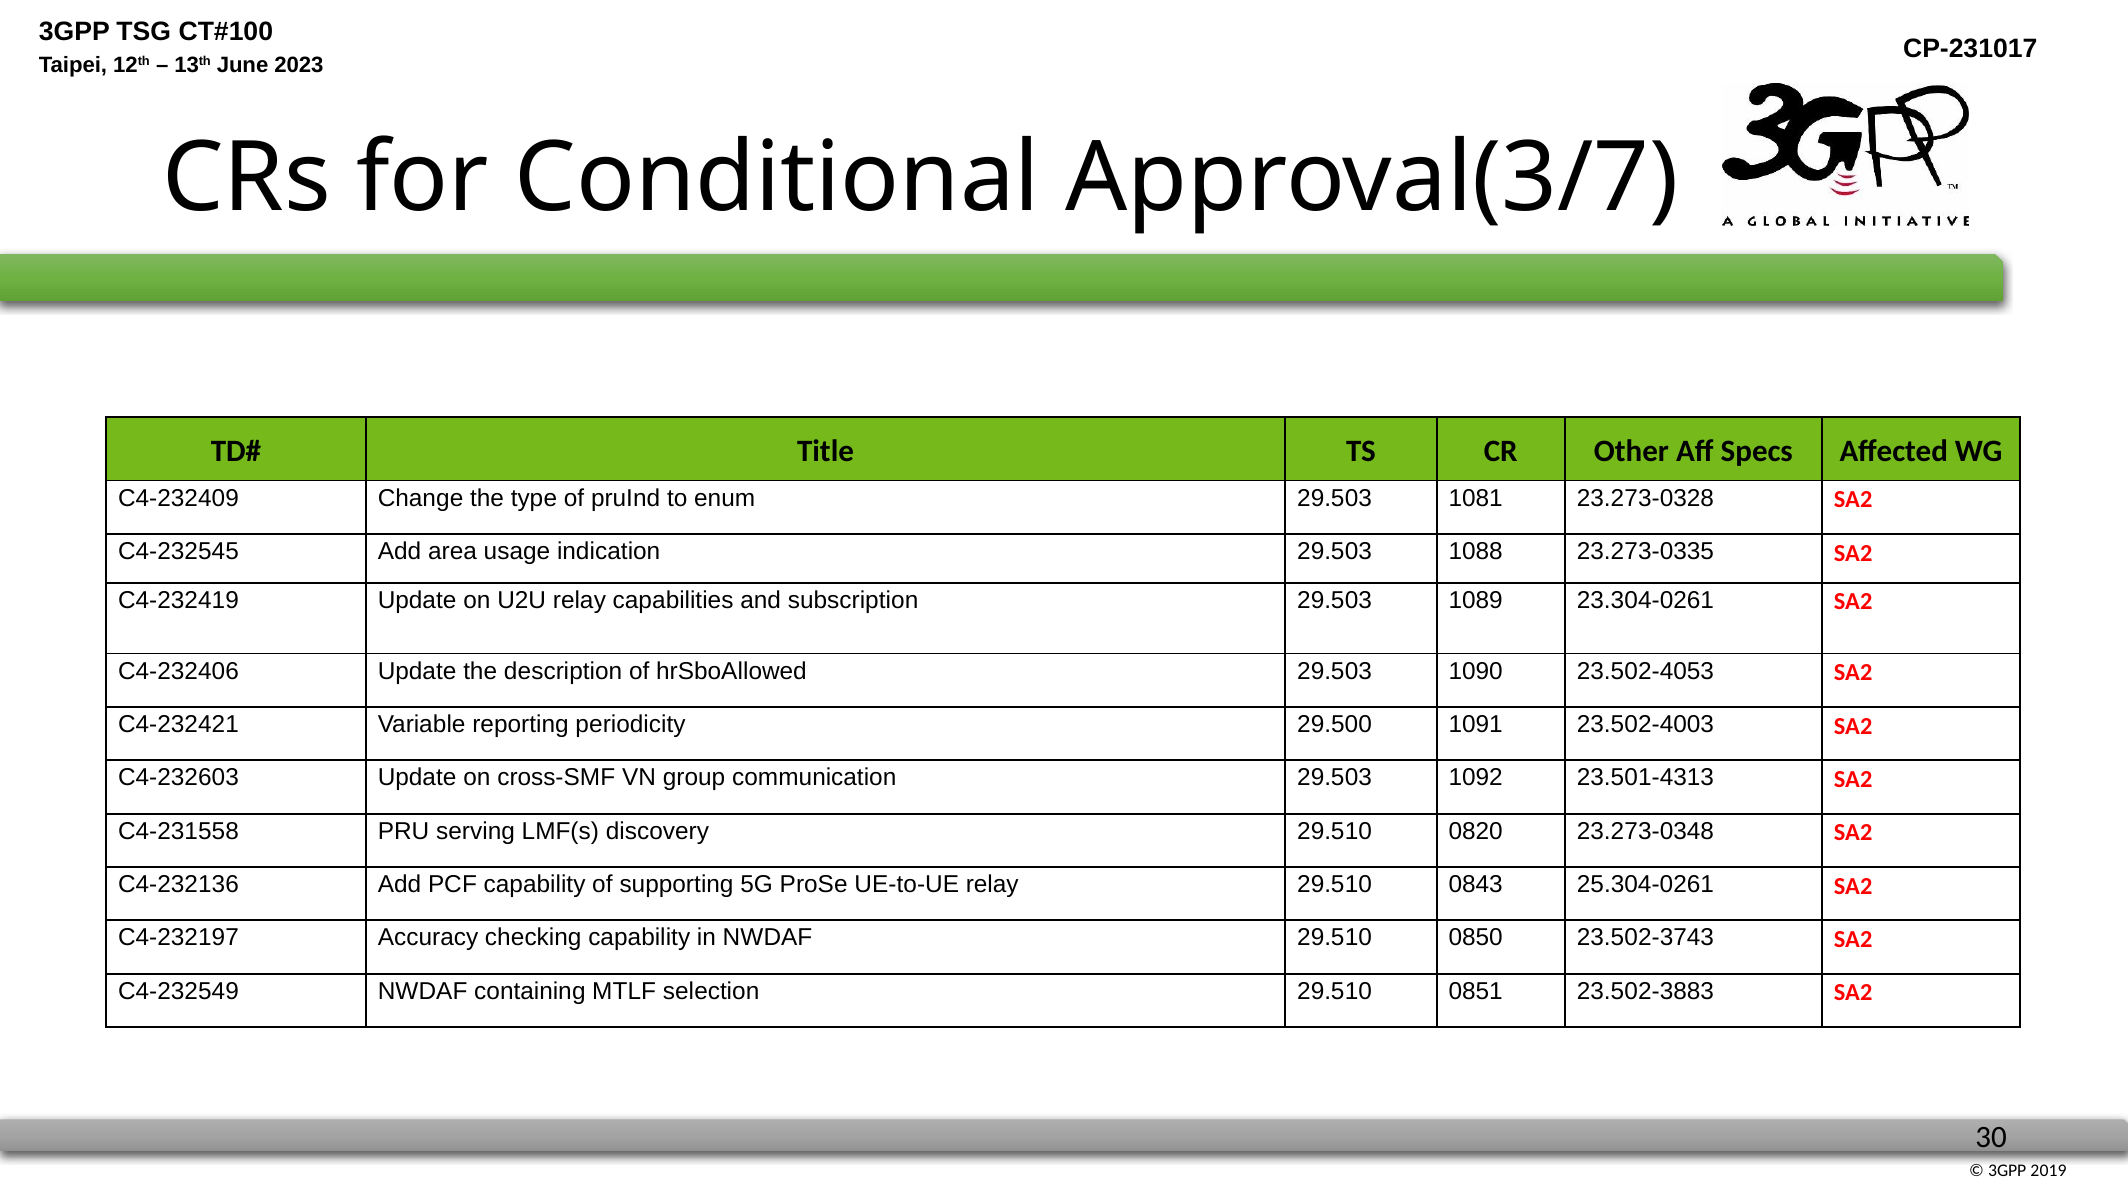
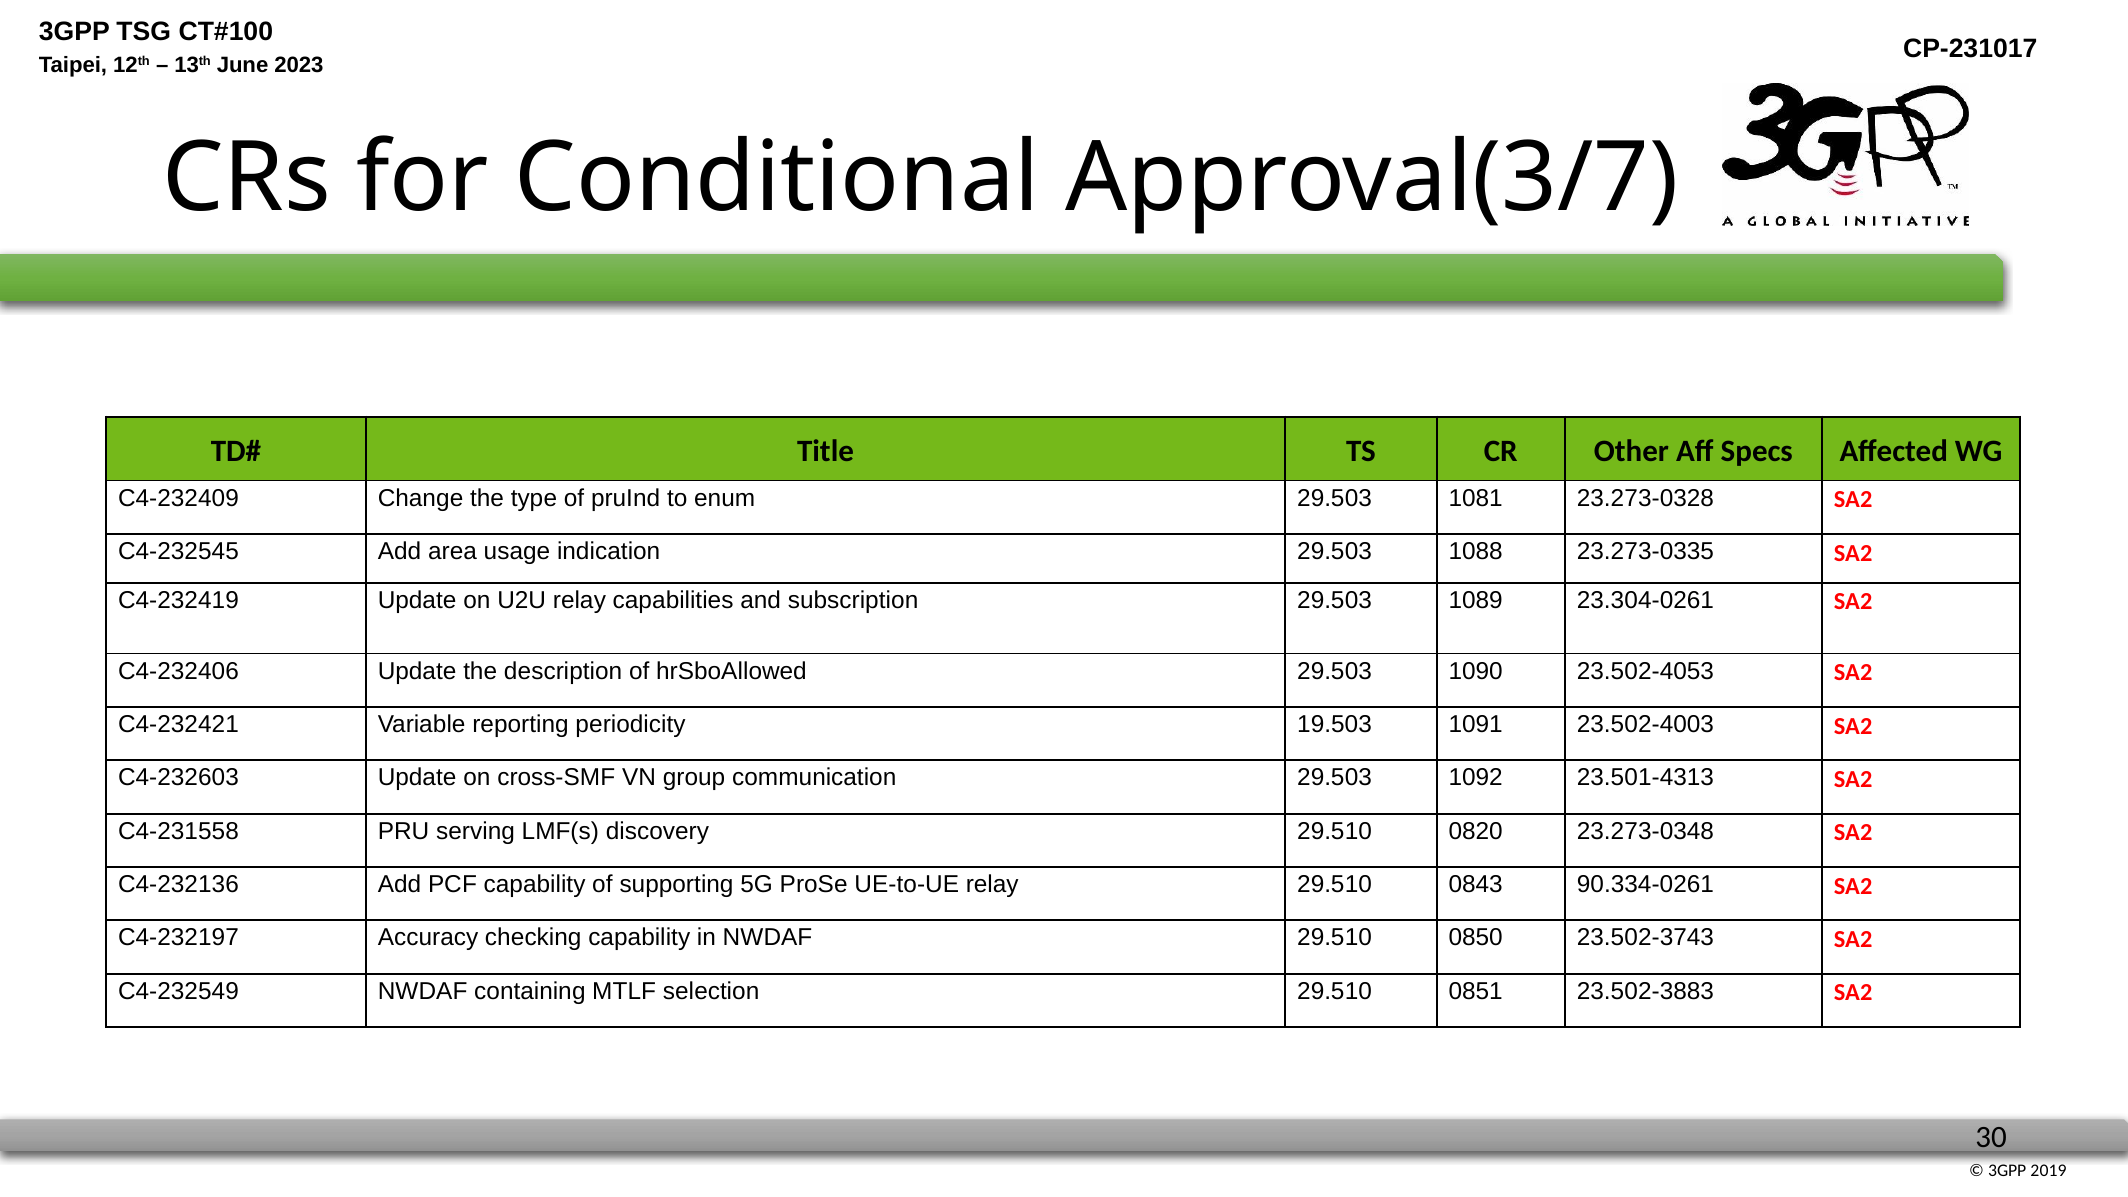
29.500: 29.500 -> 19.503
25.304-0261: 25.304-0261 -> 90.334-0261
